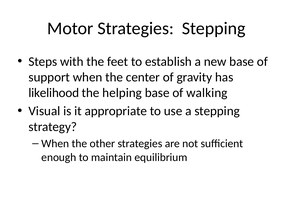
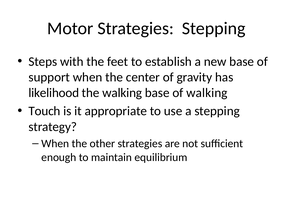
the helping: helping -> walking
Visual: Visual -> Touch
